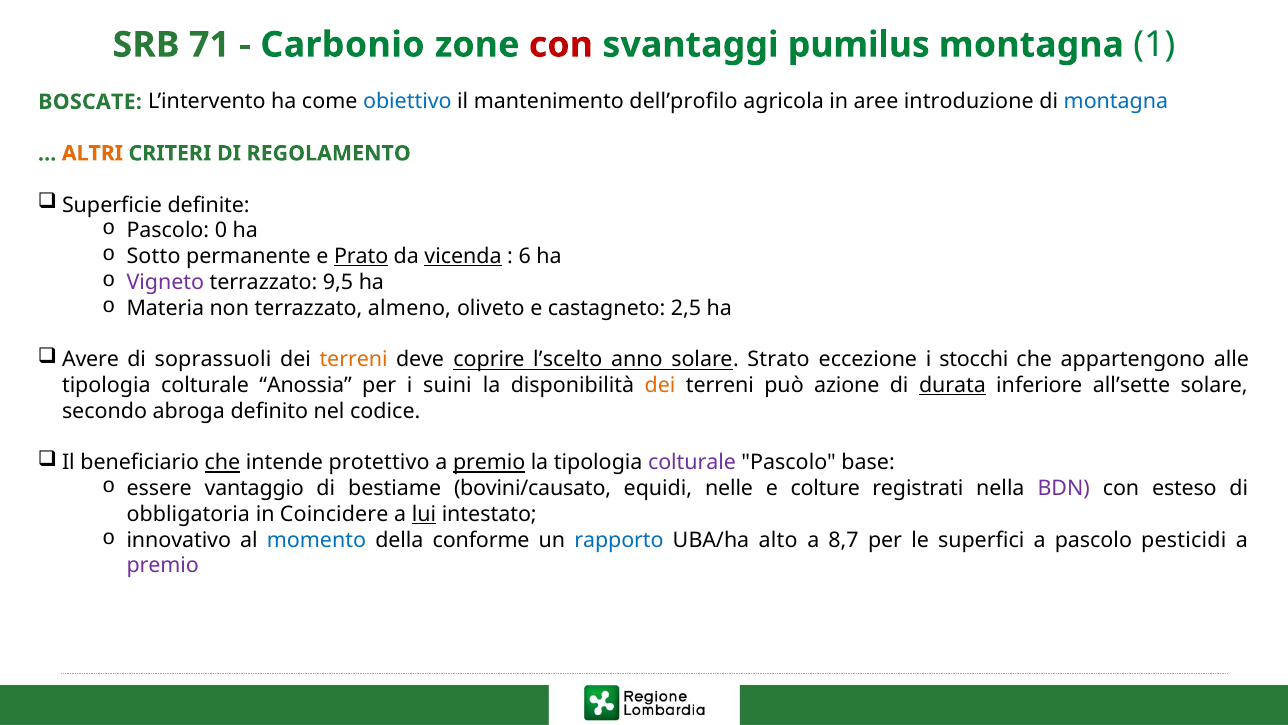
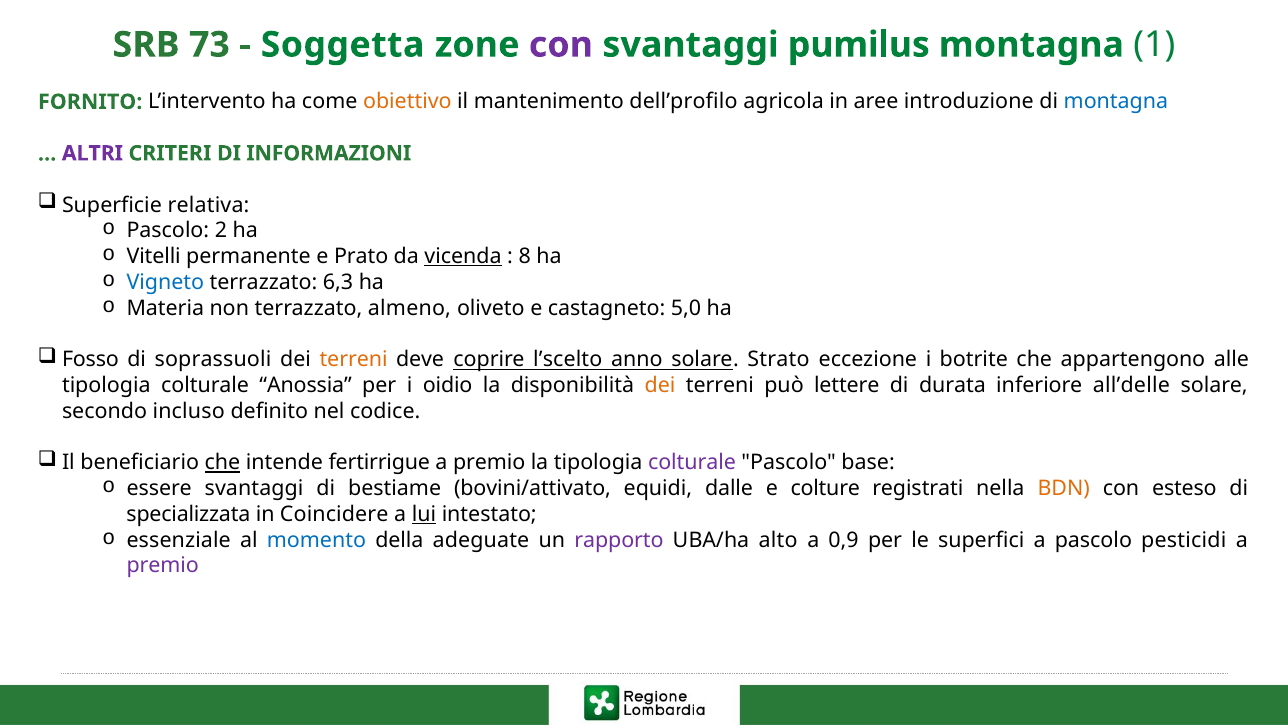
71: 71 -> 73
Carbonio: Carbonio -> Soggetta
con at (561, 45) colour: red -> purple
BOSCATE: BOSCATE -> FORNITO
obiettivo colour: blue -> orange
ALTRI colour: orange -> purple
REGOLAMENTO: REGOLAMENTO -> INFORMAZIONI
definite: definite -> relativa
0: 0 -> 2
Sotto: Sotto -> Vitelli
Prato underline: present -> none
6: 6 -> 8
Vigneto colour: purple -> blue
9,5: 9,5 -> 6,3
2,5: 2,5 -> 5,0
Avere: Avere -> Fosso
stocchi: stocchi -> botrite
suini: suini -> oidio
azione: azione -> lettere
durata underline: present -> none
all’sette: all’sette -> all’delle
abroga: abroga -> incluso
protettivo: protettivo -> fertirrigue
premio at (489, 462) underline: present -> none
essere vantaggio: vantaggio -> svantaggi
bovini/causato: bovini/causato -> bovini/attivato
nelle: nelle -> dalle
BDN colour: purple -> orange
obbligatoria: obbligatoria -> specializzata
innovativo: innovativo -> essenziale
conforme: conforme -> adeguate
rapporto colour: blue -> purple
8,7: 8,7 -> 0,9
